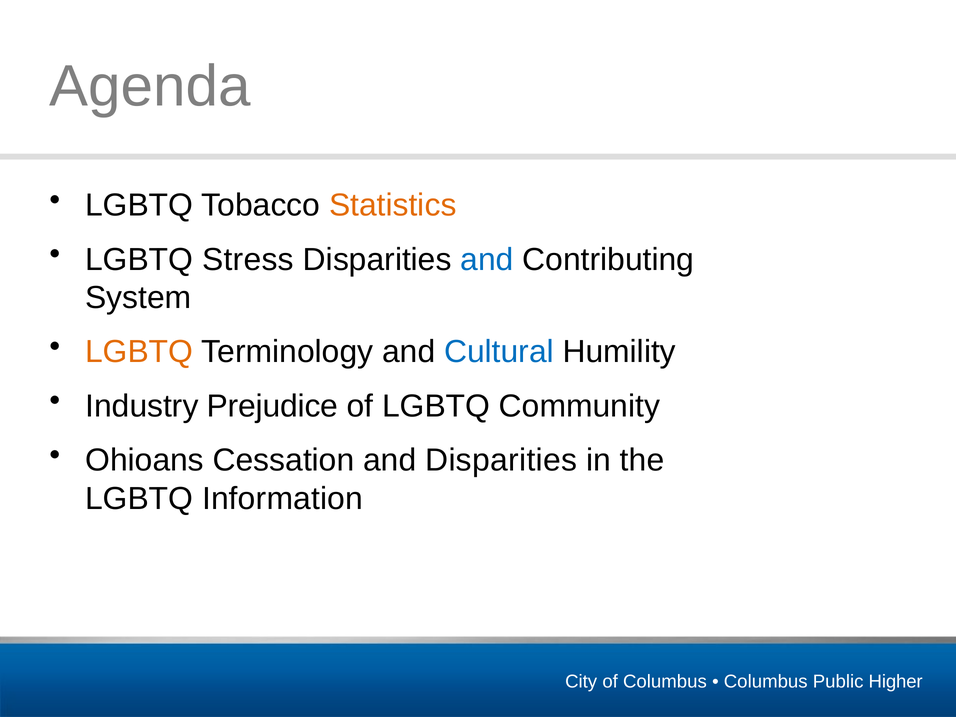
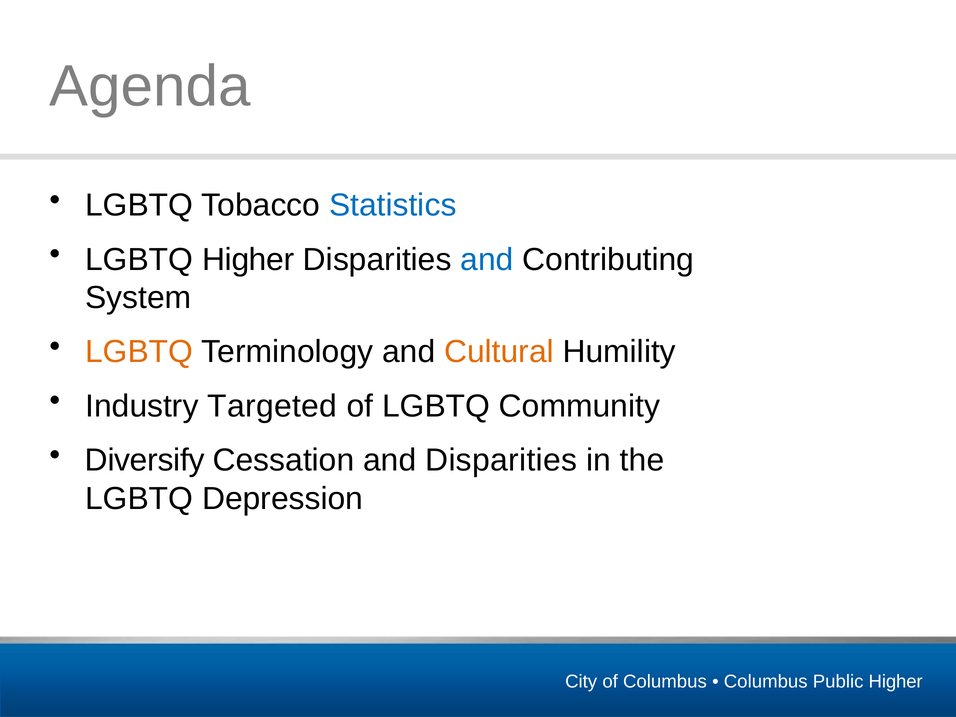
Statistics colour: orange -> blue
LGBTQ Stress: Stress -> Higher
Cultural colour: blue -> orange
Prejudice: Prejudice -> Targeted
Ohioans: Ohioans -> Diversify
Information: Information -> Depression
